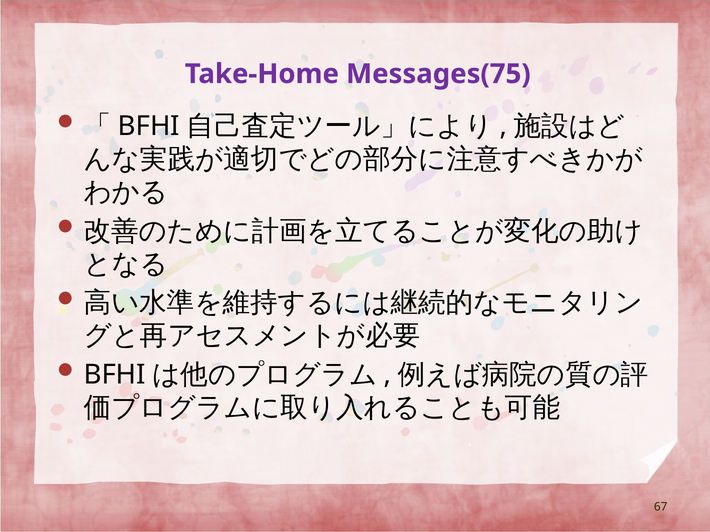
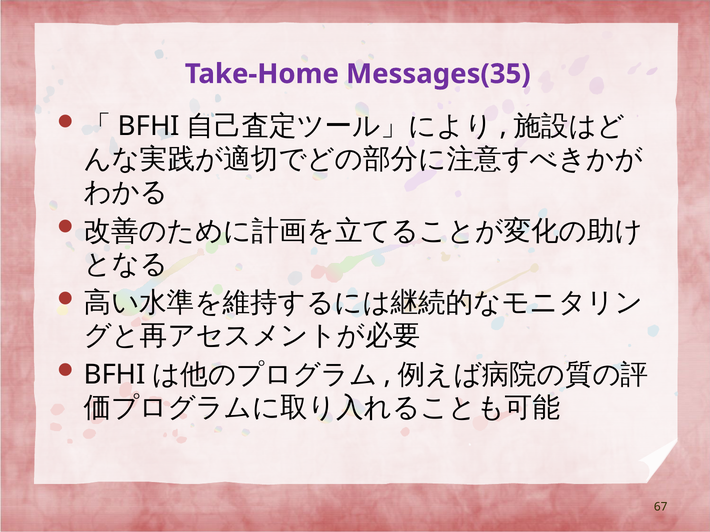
Messages(75: Messages(75 -> Messages(35
